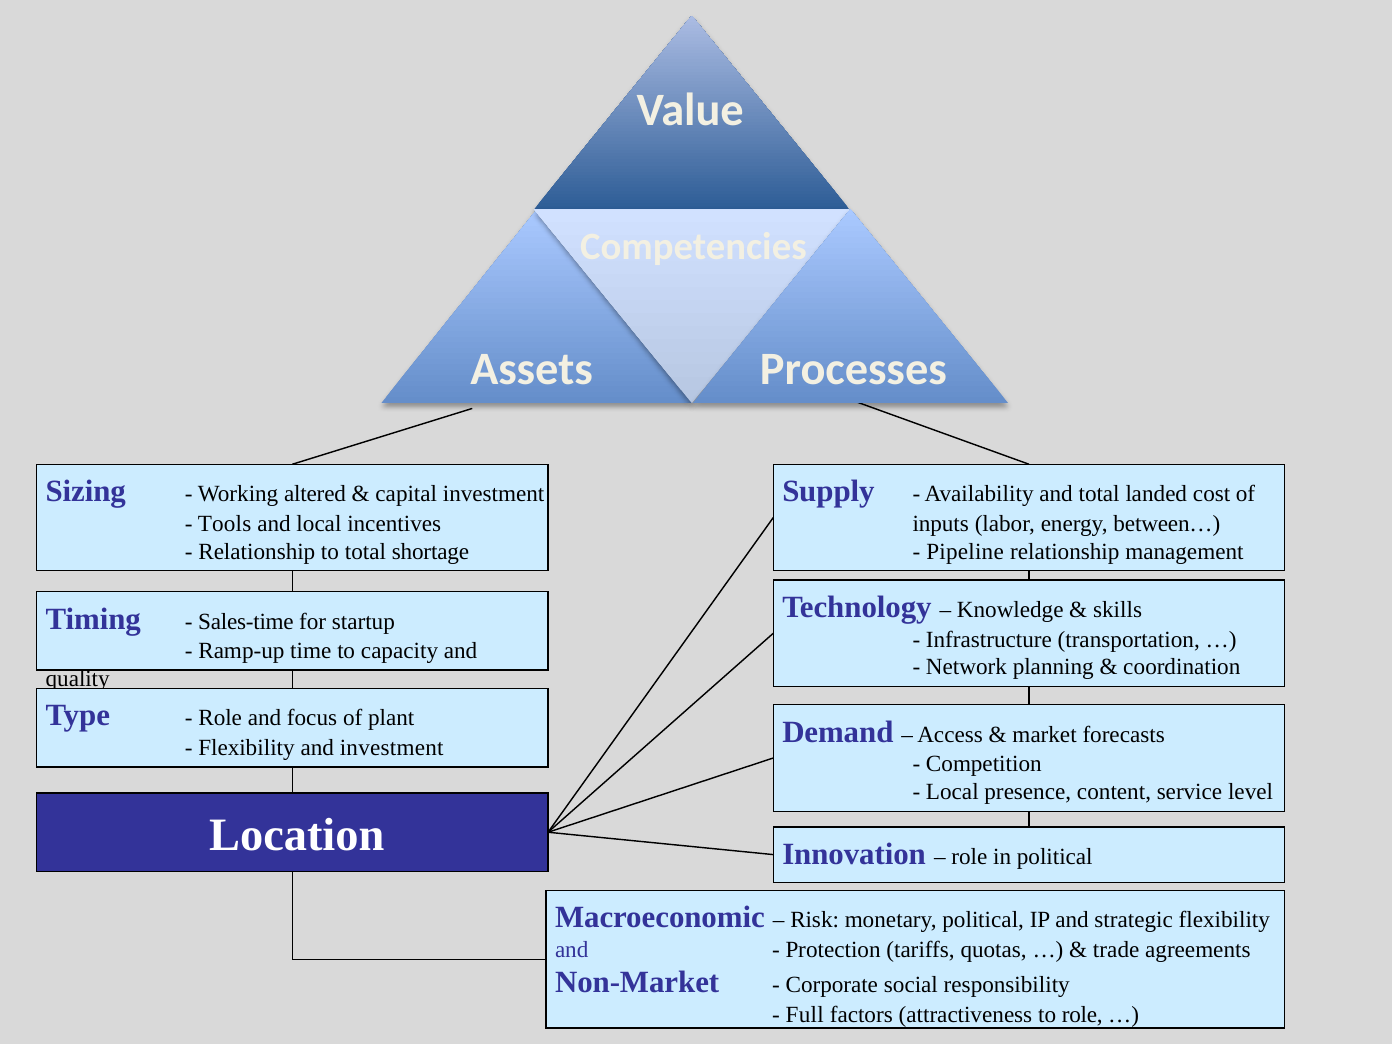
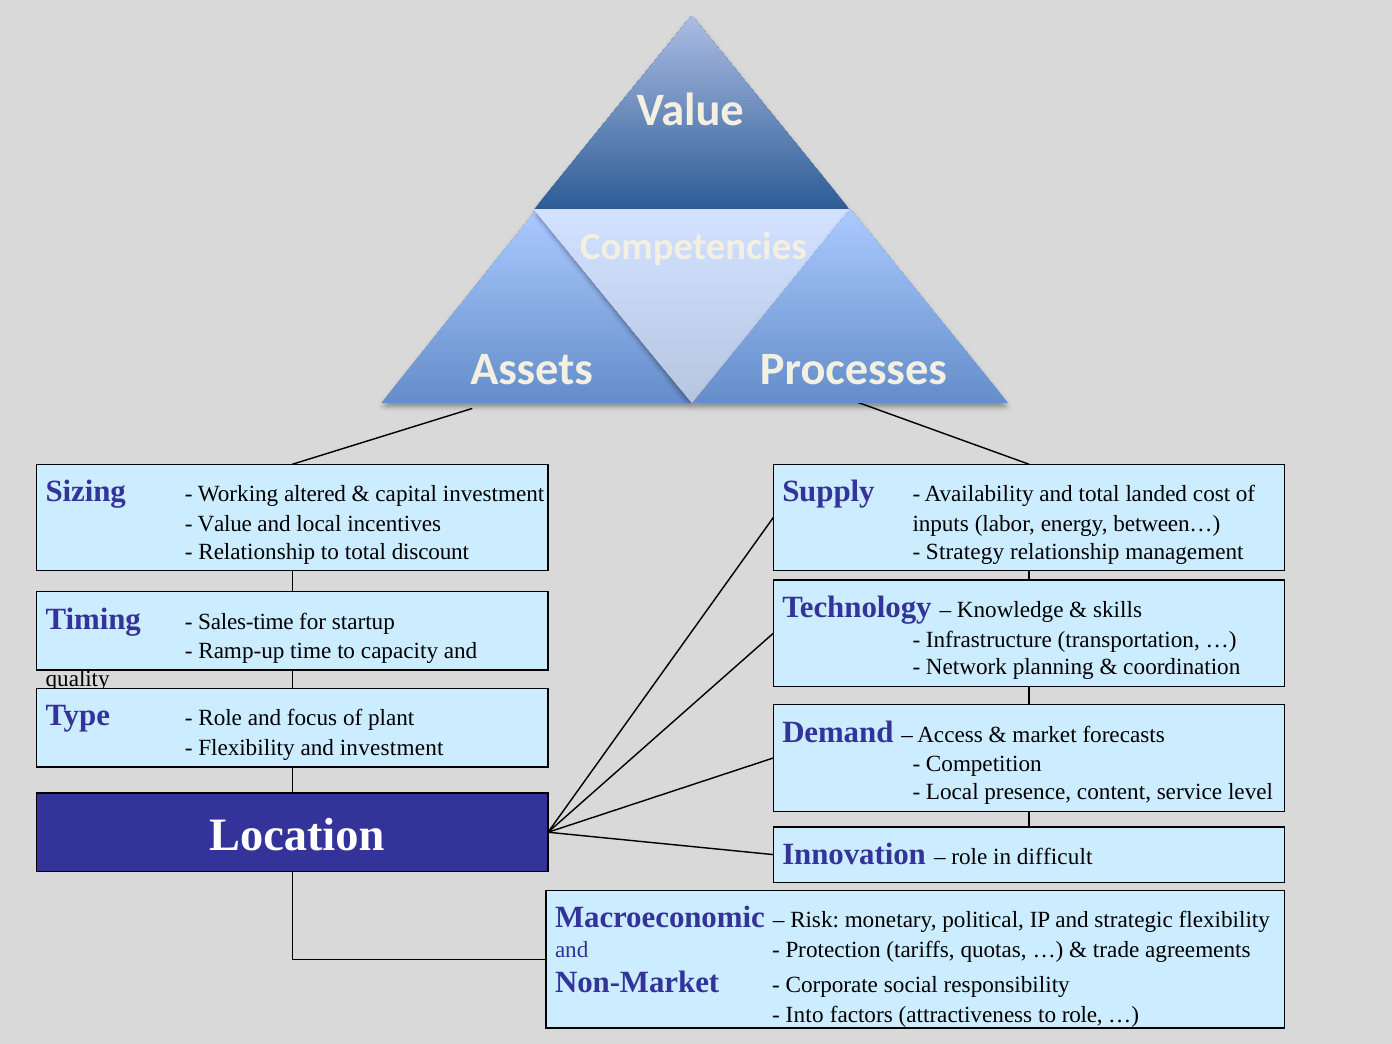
Tools at (225, 524): Tools -> Value
shortage: shortage -> discount
Pipeline: Pipeline -> Strategy
in political: political -> difficult
Full: Full -> Into
